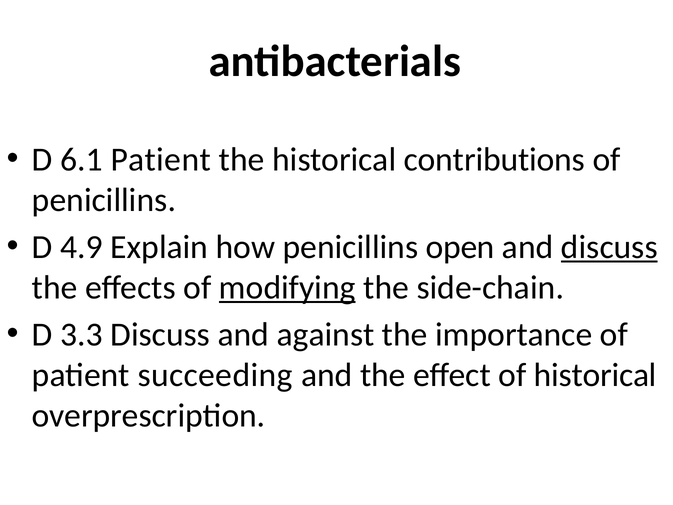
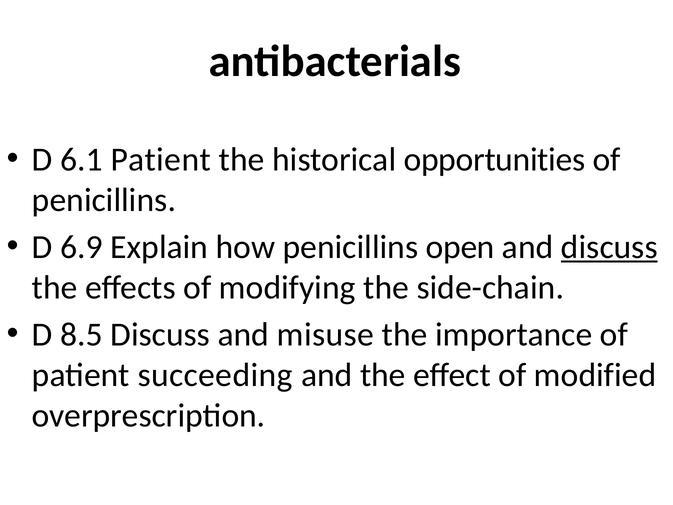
contributions: contributions -> opportunities
4.9: 4.9 -> 6.9
modifying underline: present -> none
3.3: 3.3 -> 8.5
against: against -> misuse
of historical: historical -> modified
